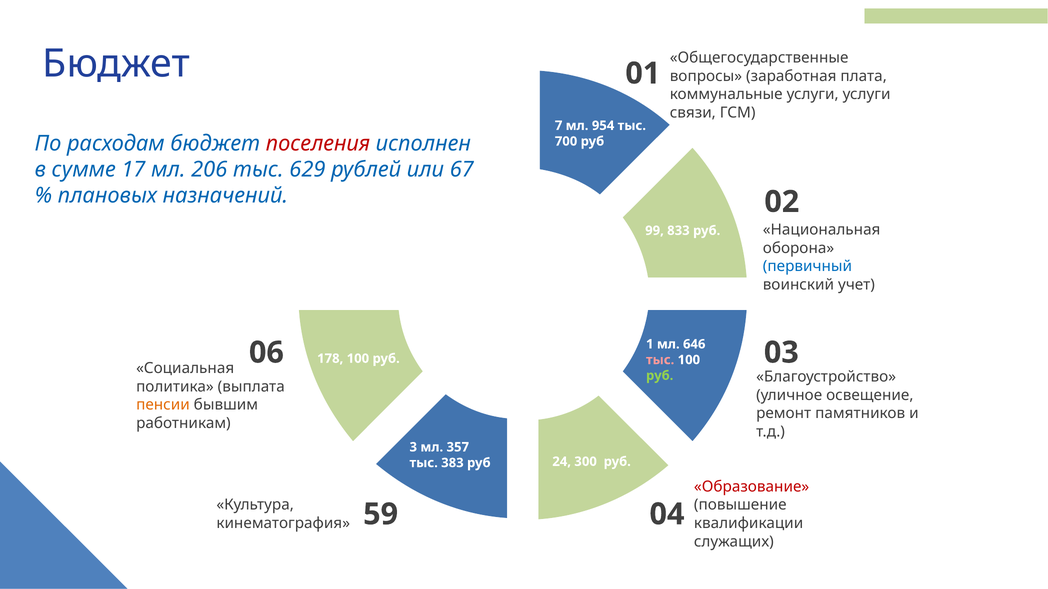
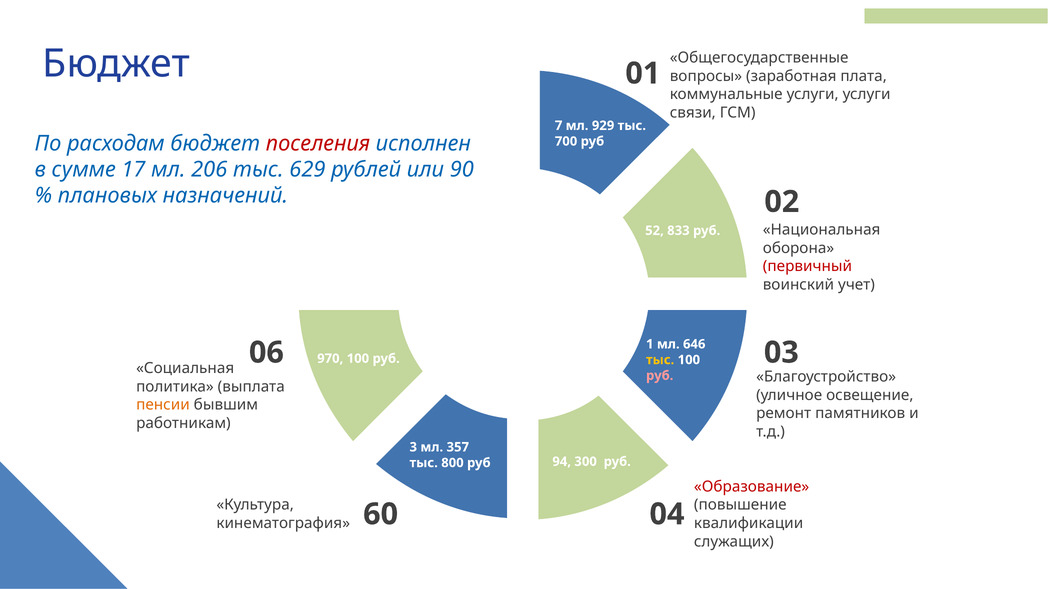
954: 954 -> 929
67: 67 -> 90
99: 99 -> 52
первичный colour: blue -> red
178: 178 -> 970
тыс at (660, 360) colour: pink -> yellow
руб at (660, 376) colour: light green -> pink
24: 24 -> 94
383: 383 -> 800
59: 59 -> 60
